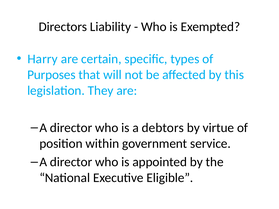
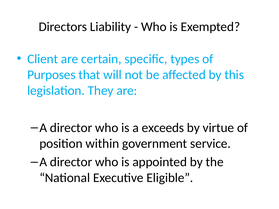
Harry: Harry -> Client
debtors: debtors -> exceeds
